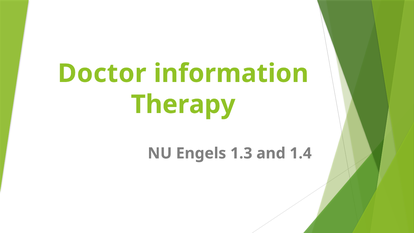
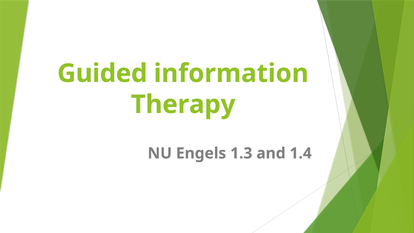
Doctor: Doctor -> Guided
